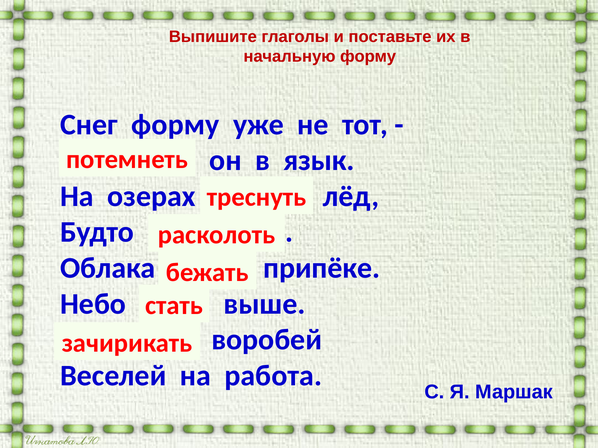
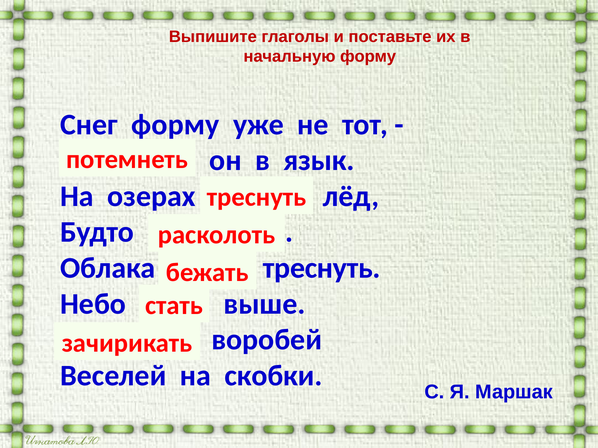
припёке at (322, 268): припёке -> треснуть
работа: работа -> скобки
